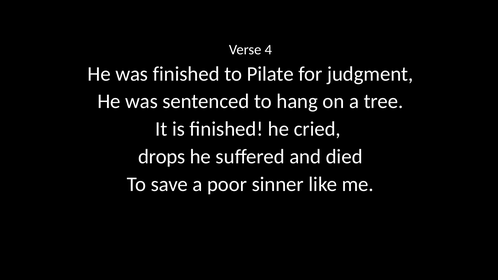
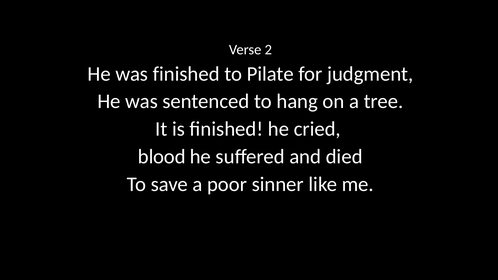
4: 4 -> 2
drops: drops -> blood
